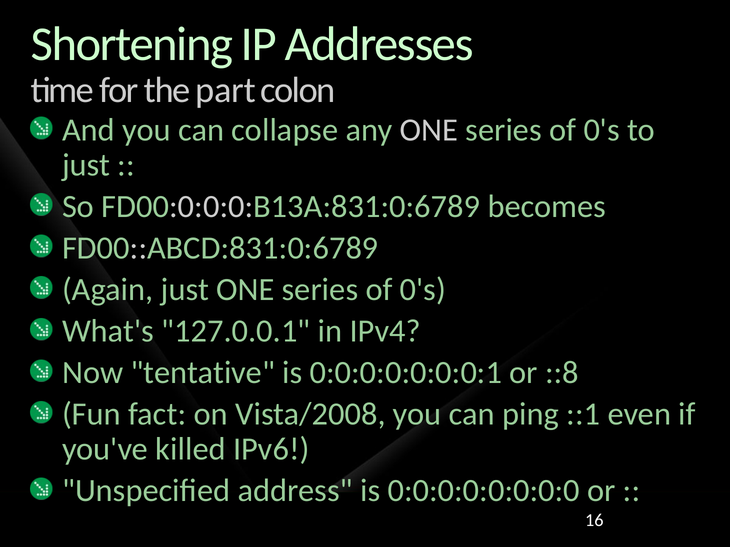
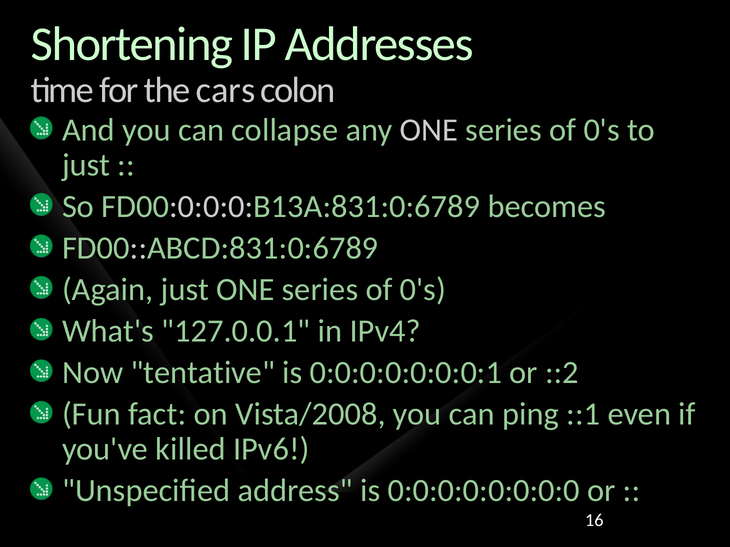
part: part -> cars
::8: ::8 -> ::2
